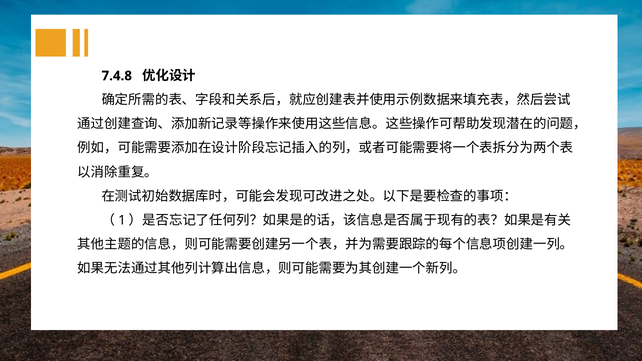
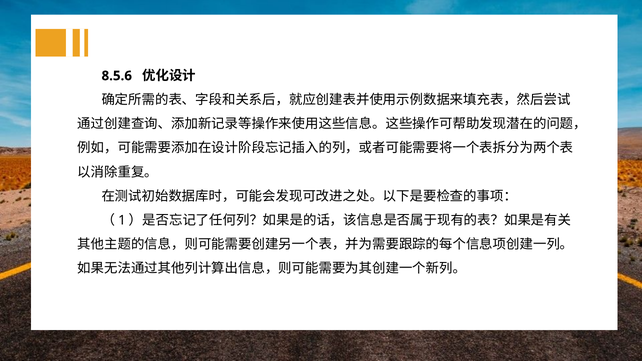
7.4.8: 7.4.8 -> 8.5.6
